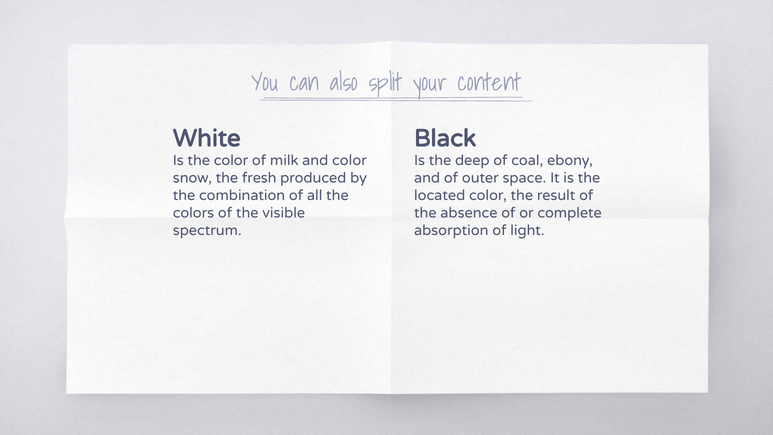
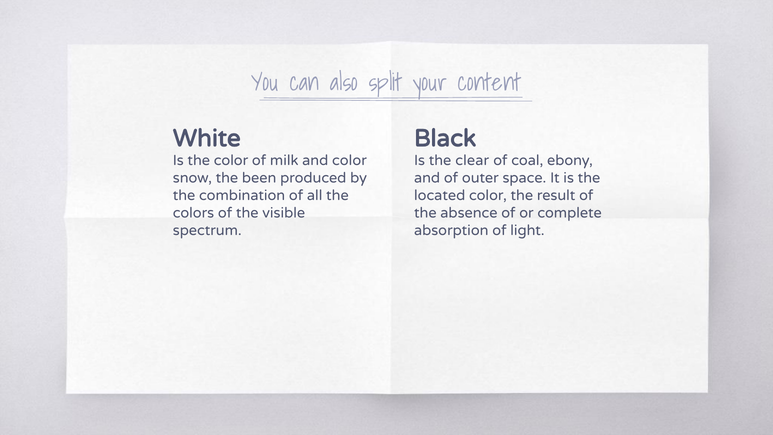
deep: deep -> clear
fresh: fresh -> been
